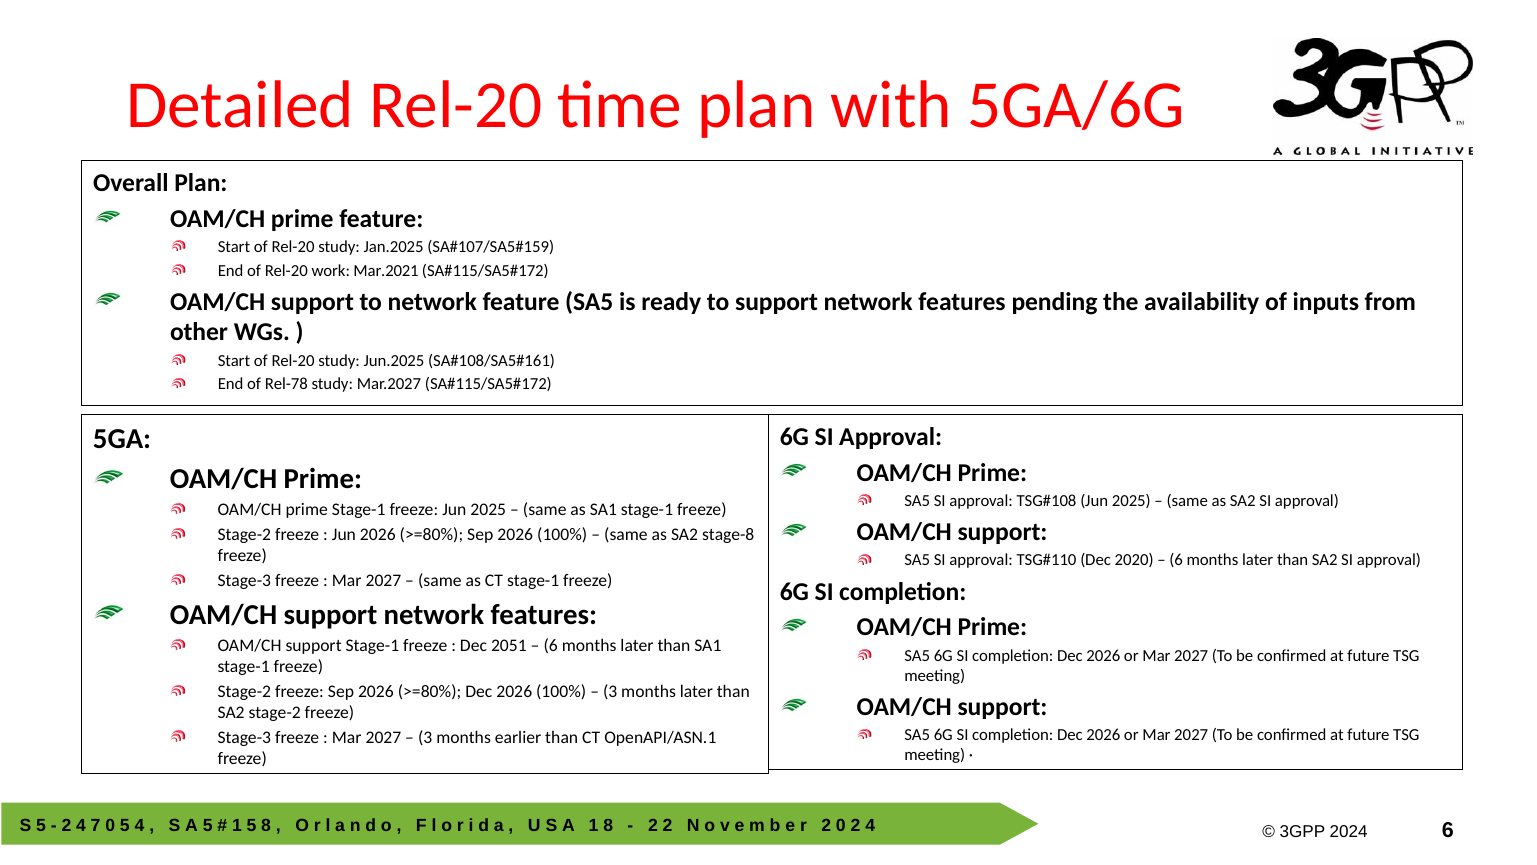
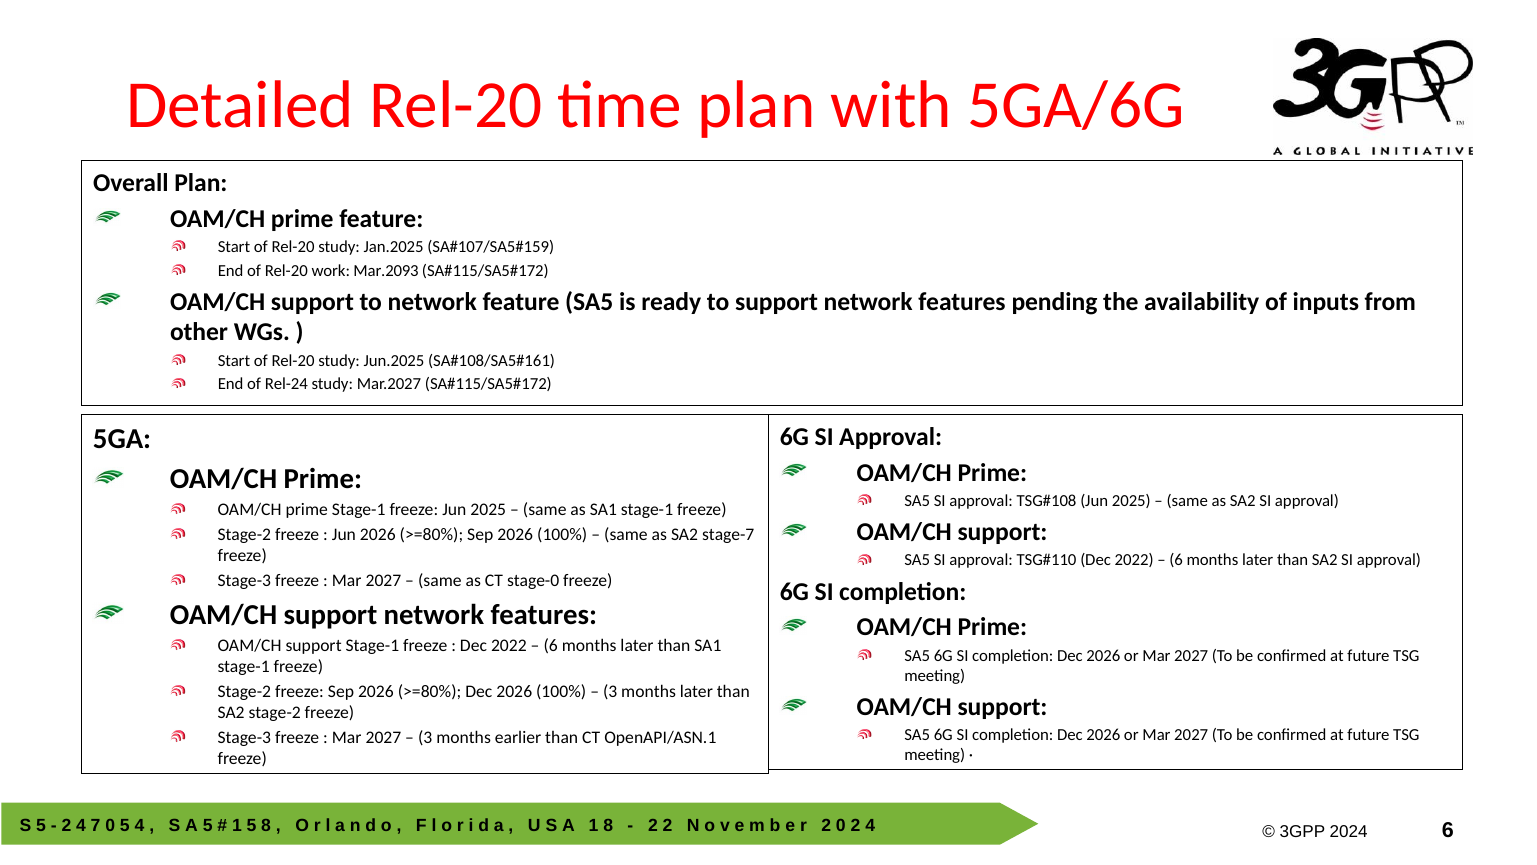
Mar.2021: Mar.2021 -> Mar.2093
Rel-78: Rel-78 -> Rel-24
stage-8: stage-8 -> stage-7
2020 at (1134, 560): 2020 -> 2022
CT stage-1: stage-1 -> stage-0
2051 at (509, 645): 2051 -> 2022
